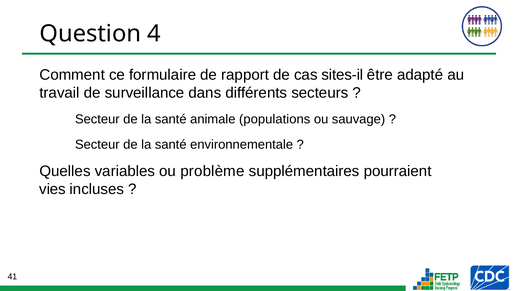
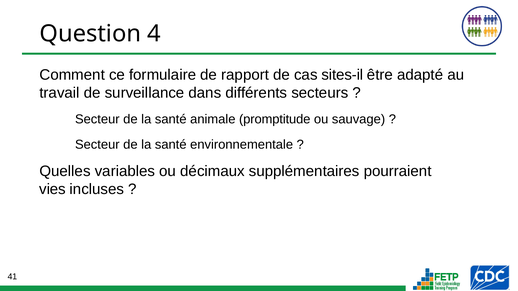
populations: populations -> promptitude
problème: problème -> décimaux
